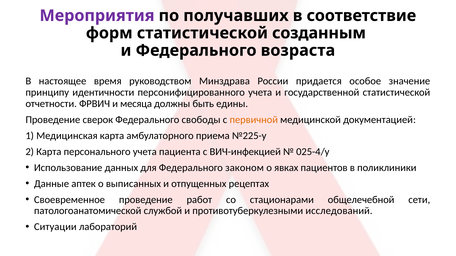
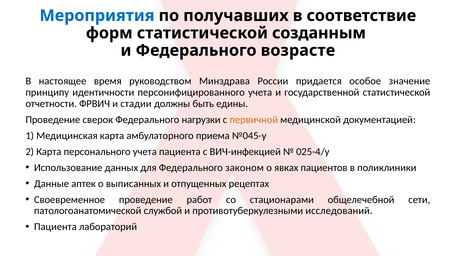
Мероприятия colour: purple -> blue
возраста: возраста -> возрасте
месяца: месяца -> стадии
свободы: свободы -> нагрузки
№225-у: №225-у -> №045-у
Ситуации at (55, 227): Ситуации -> Пациента
